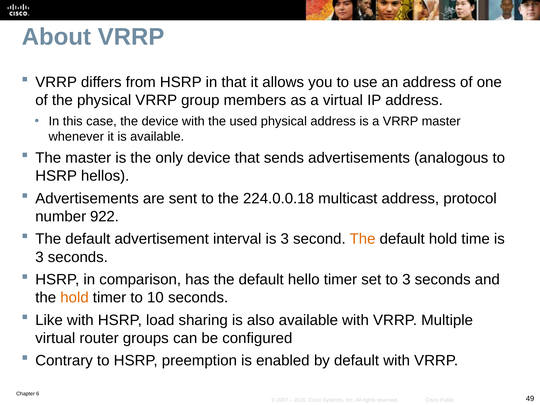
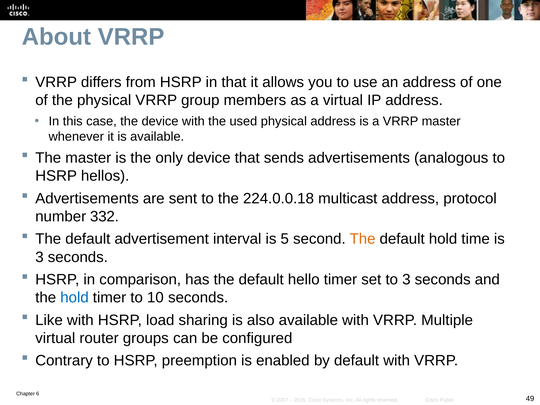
922: 922 -> 332
interval is 3: 3 -> 5
hold at (74, 298) colour: orange -> blue
